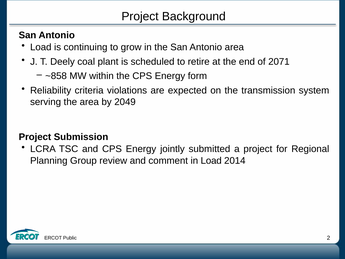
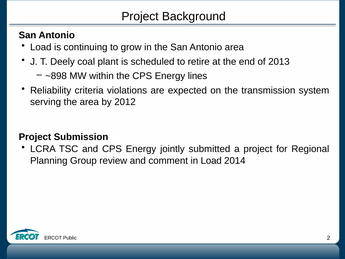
2071: 2071 -> 2013
~858: ~858 -> ~898
form: form -> lines
2049: 2049 -> 2012
